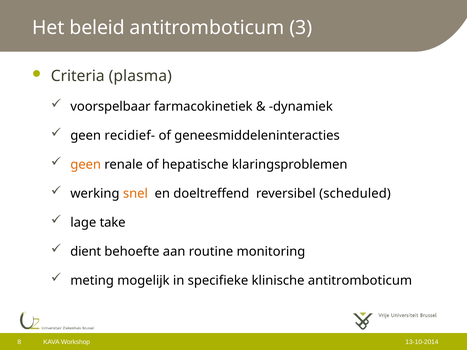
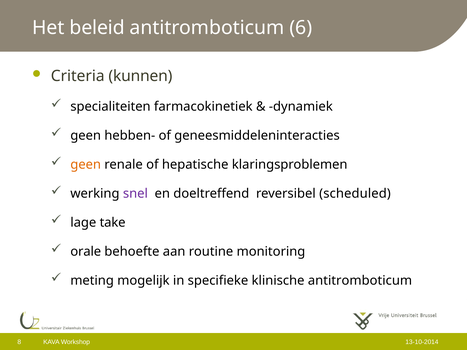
3: 3 -> 6
plasma: plasma -> kunnen
voorspelbaar: voorspelbaar -> specialiteiten
recidief-: recidief- -> hebben-
snel colour: orange -> purple
dient: dient -> orale
